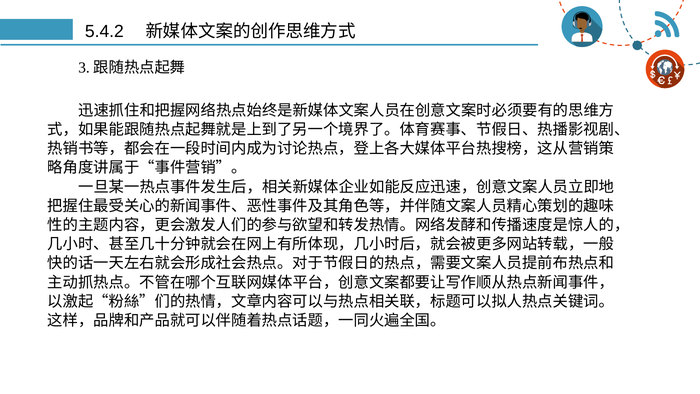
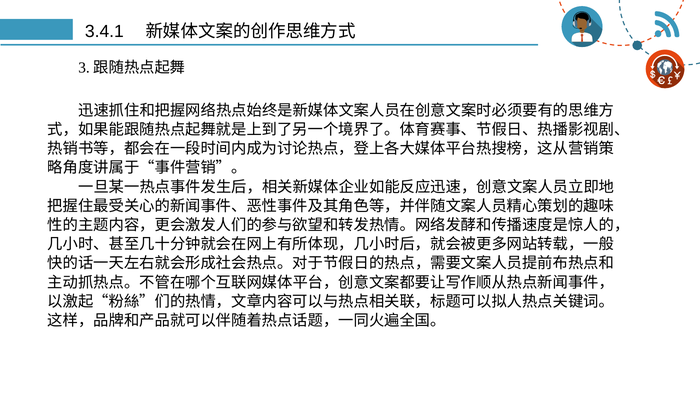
5.4.2: 5.4.2 -> 3.4.1
